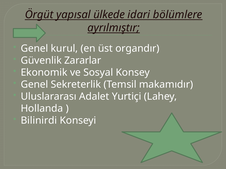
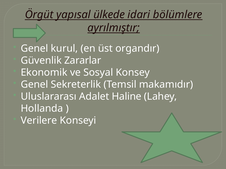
Yurtiçi: Yurtiçi -> Haline
Bilinirdi: Bilinirdi -> Verilere
